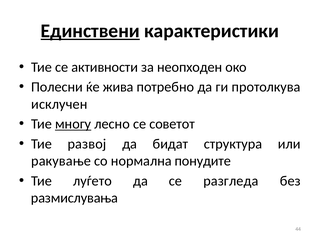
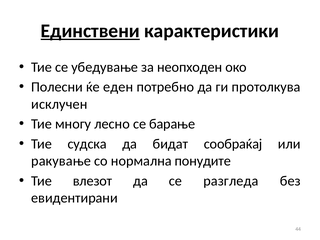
активности: активности -> убедување
жива: жива -> еден
многу underline: present -> none
советот: советот -> барање
развој: развој -> судска
структура: структура -> сообраќај
луѓето: луѓето -> влезот
размислувања: размислувања -> евидентирани
